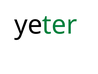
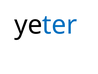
ter colour: green -> blue
